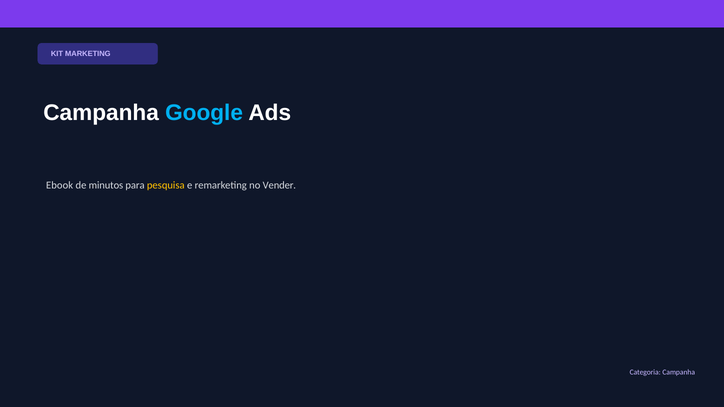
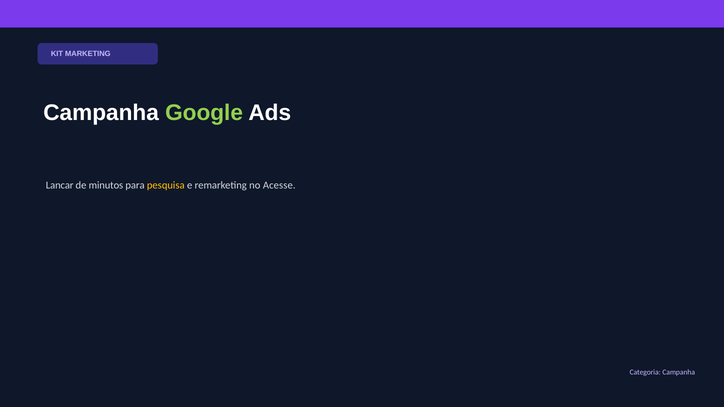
Google colour: light blue -> light green
Ebook: Ebook -> Lancar
Vender: Vender -> Acesse
